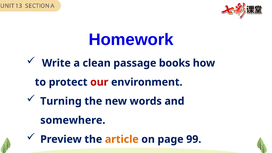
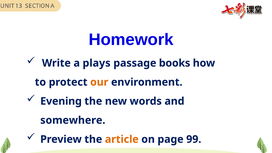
clean: clean -> plays
our colour: red -> orange
Turning: Turning -> Evening
